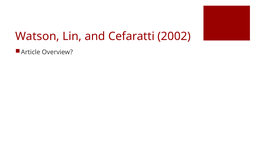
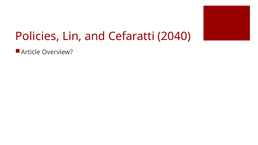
Watson: Watson -> Policies
2002: 2002 -> 2040
